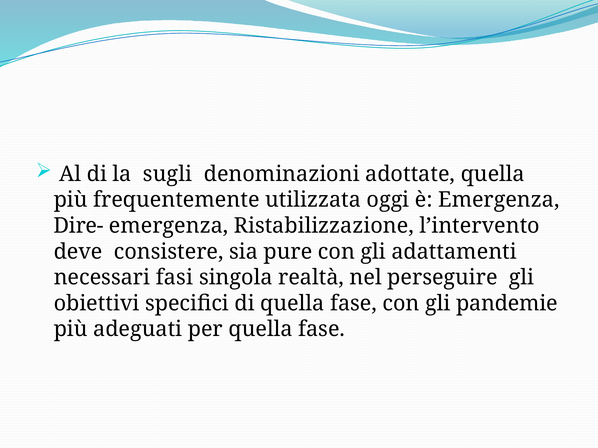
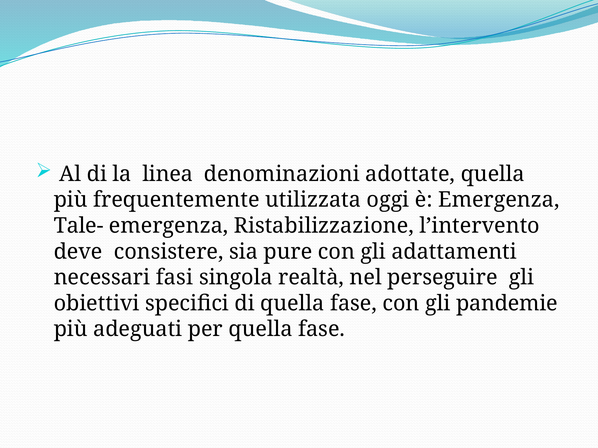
sugli: sugli -> linea
Dire-: Dire- -> Tale-
